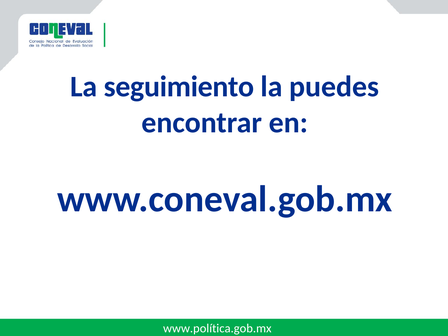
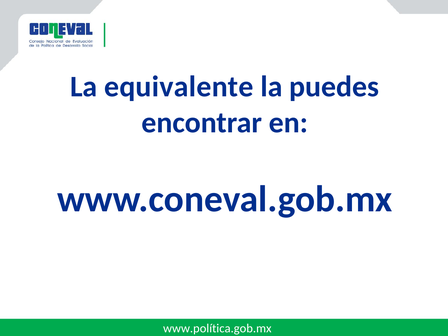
seguimiento: seguimiento -> equivalente
